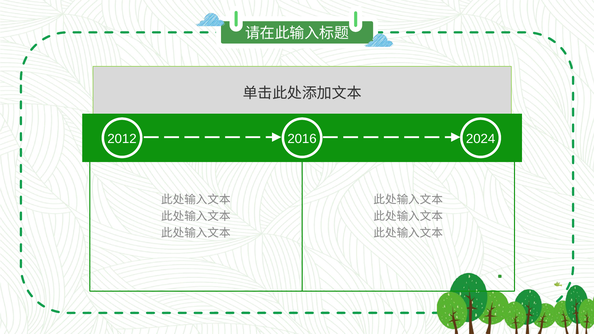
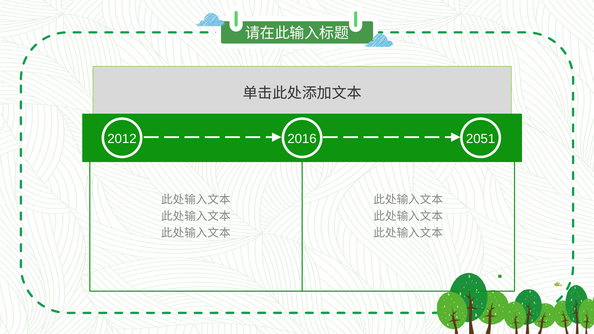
2024: 2024 -> 2051
